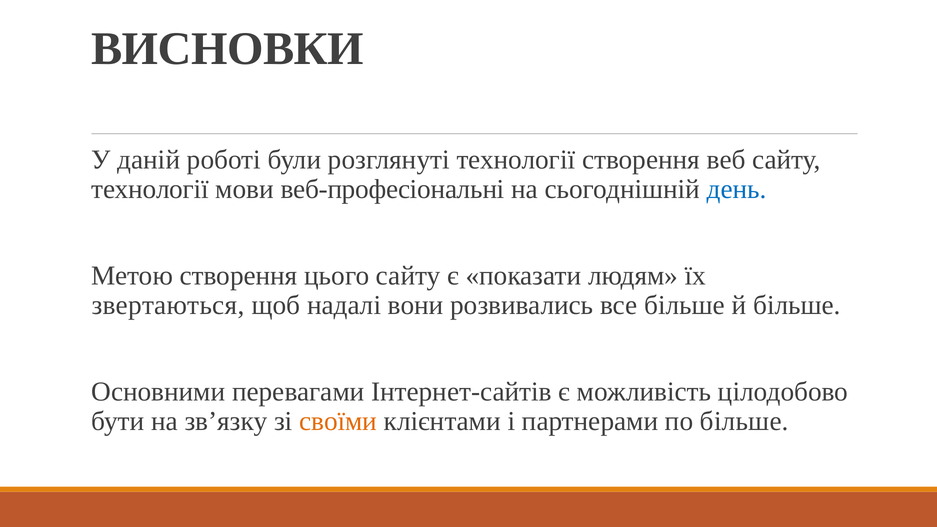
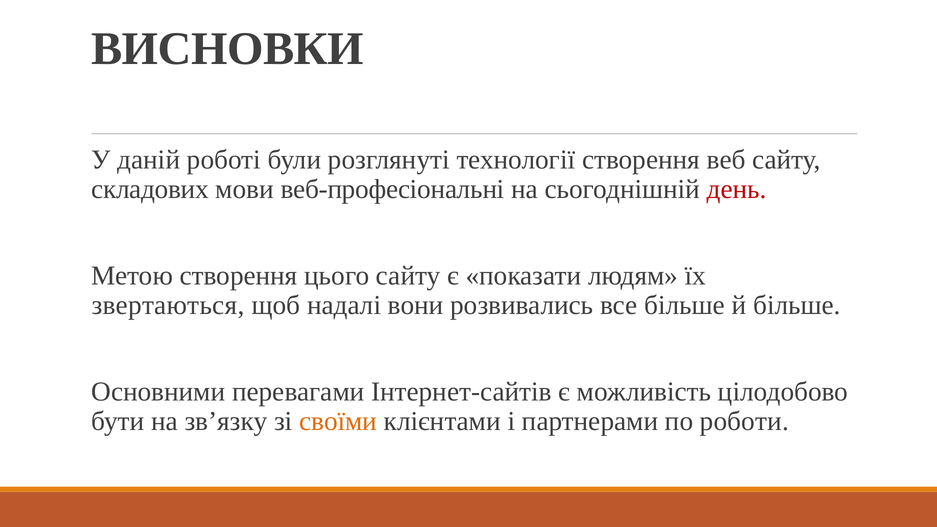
технології at (150, 189): технології -> складових
день colour: blue -> red
по більше: більше -> роботи
